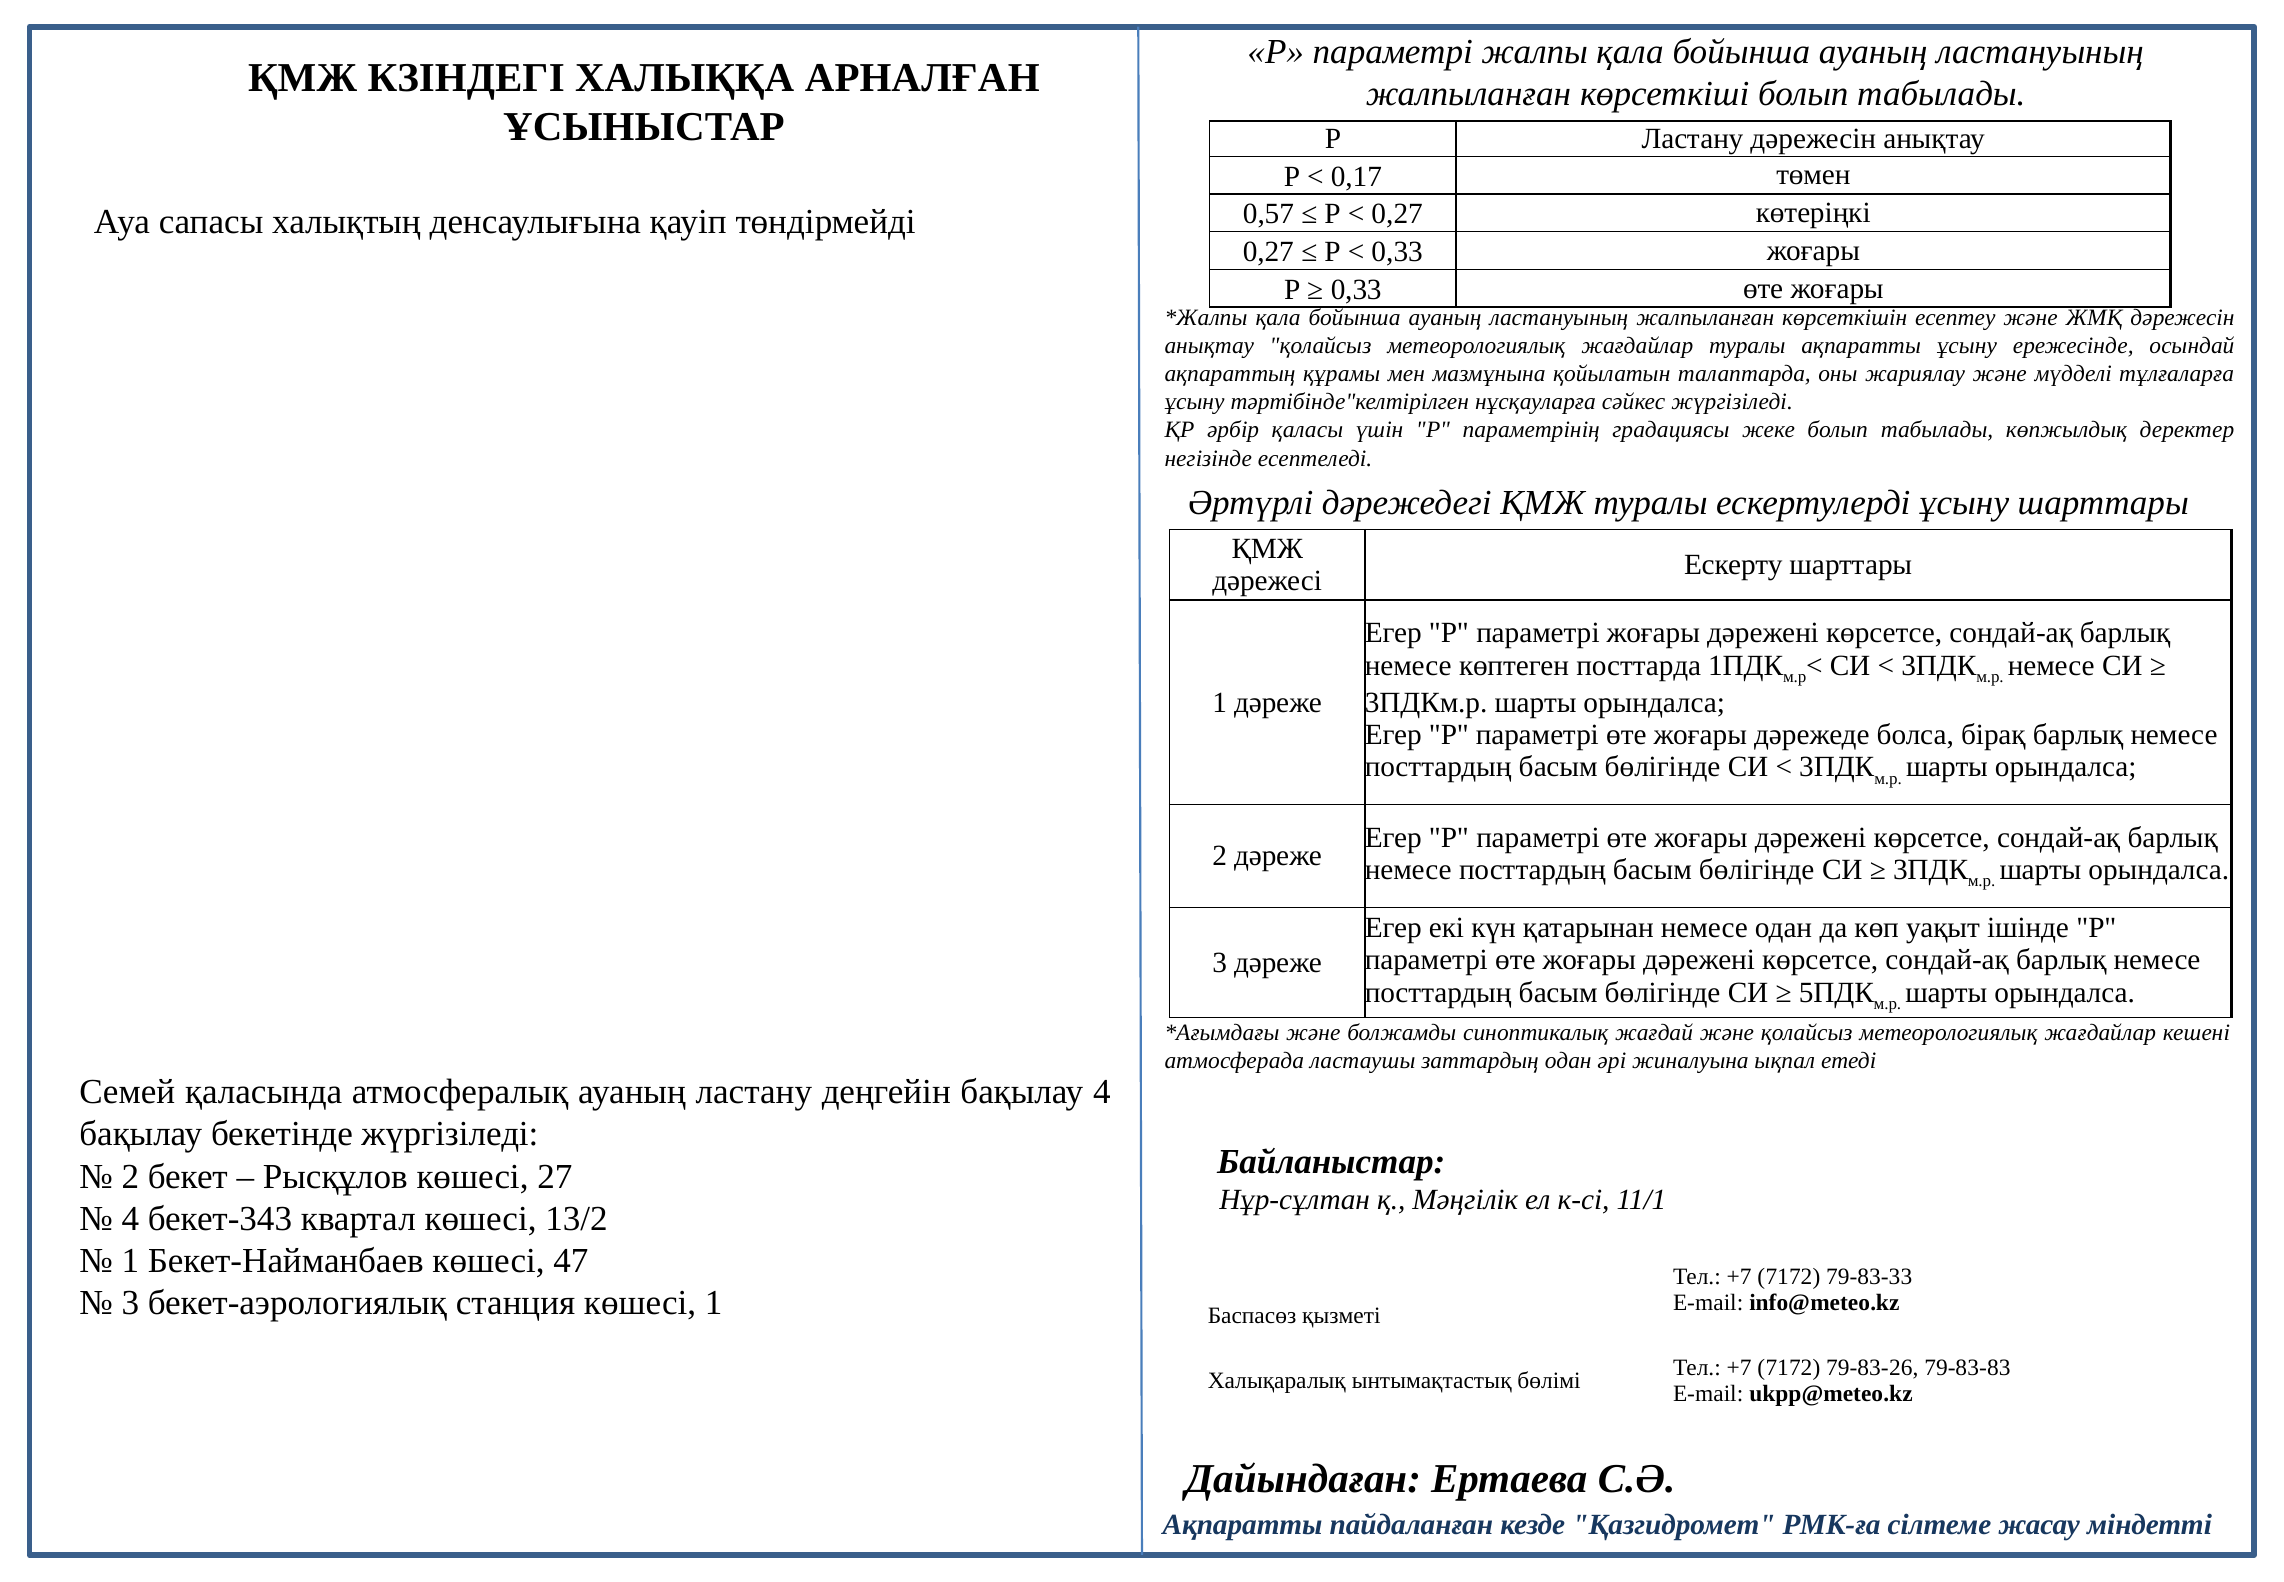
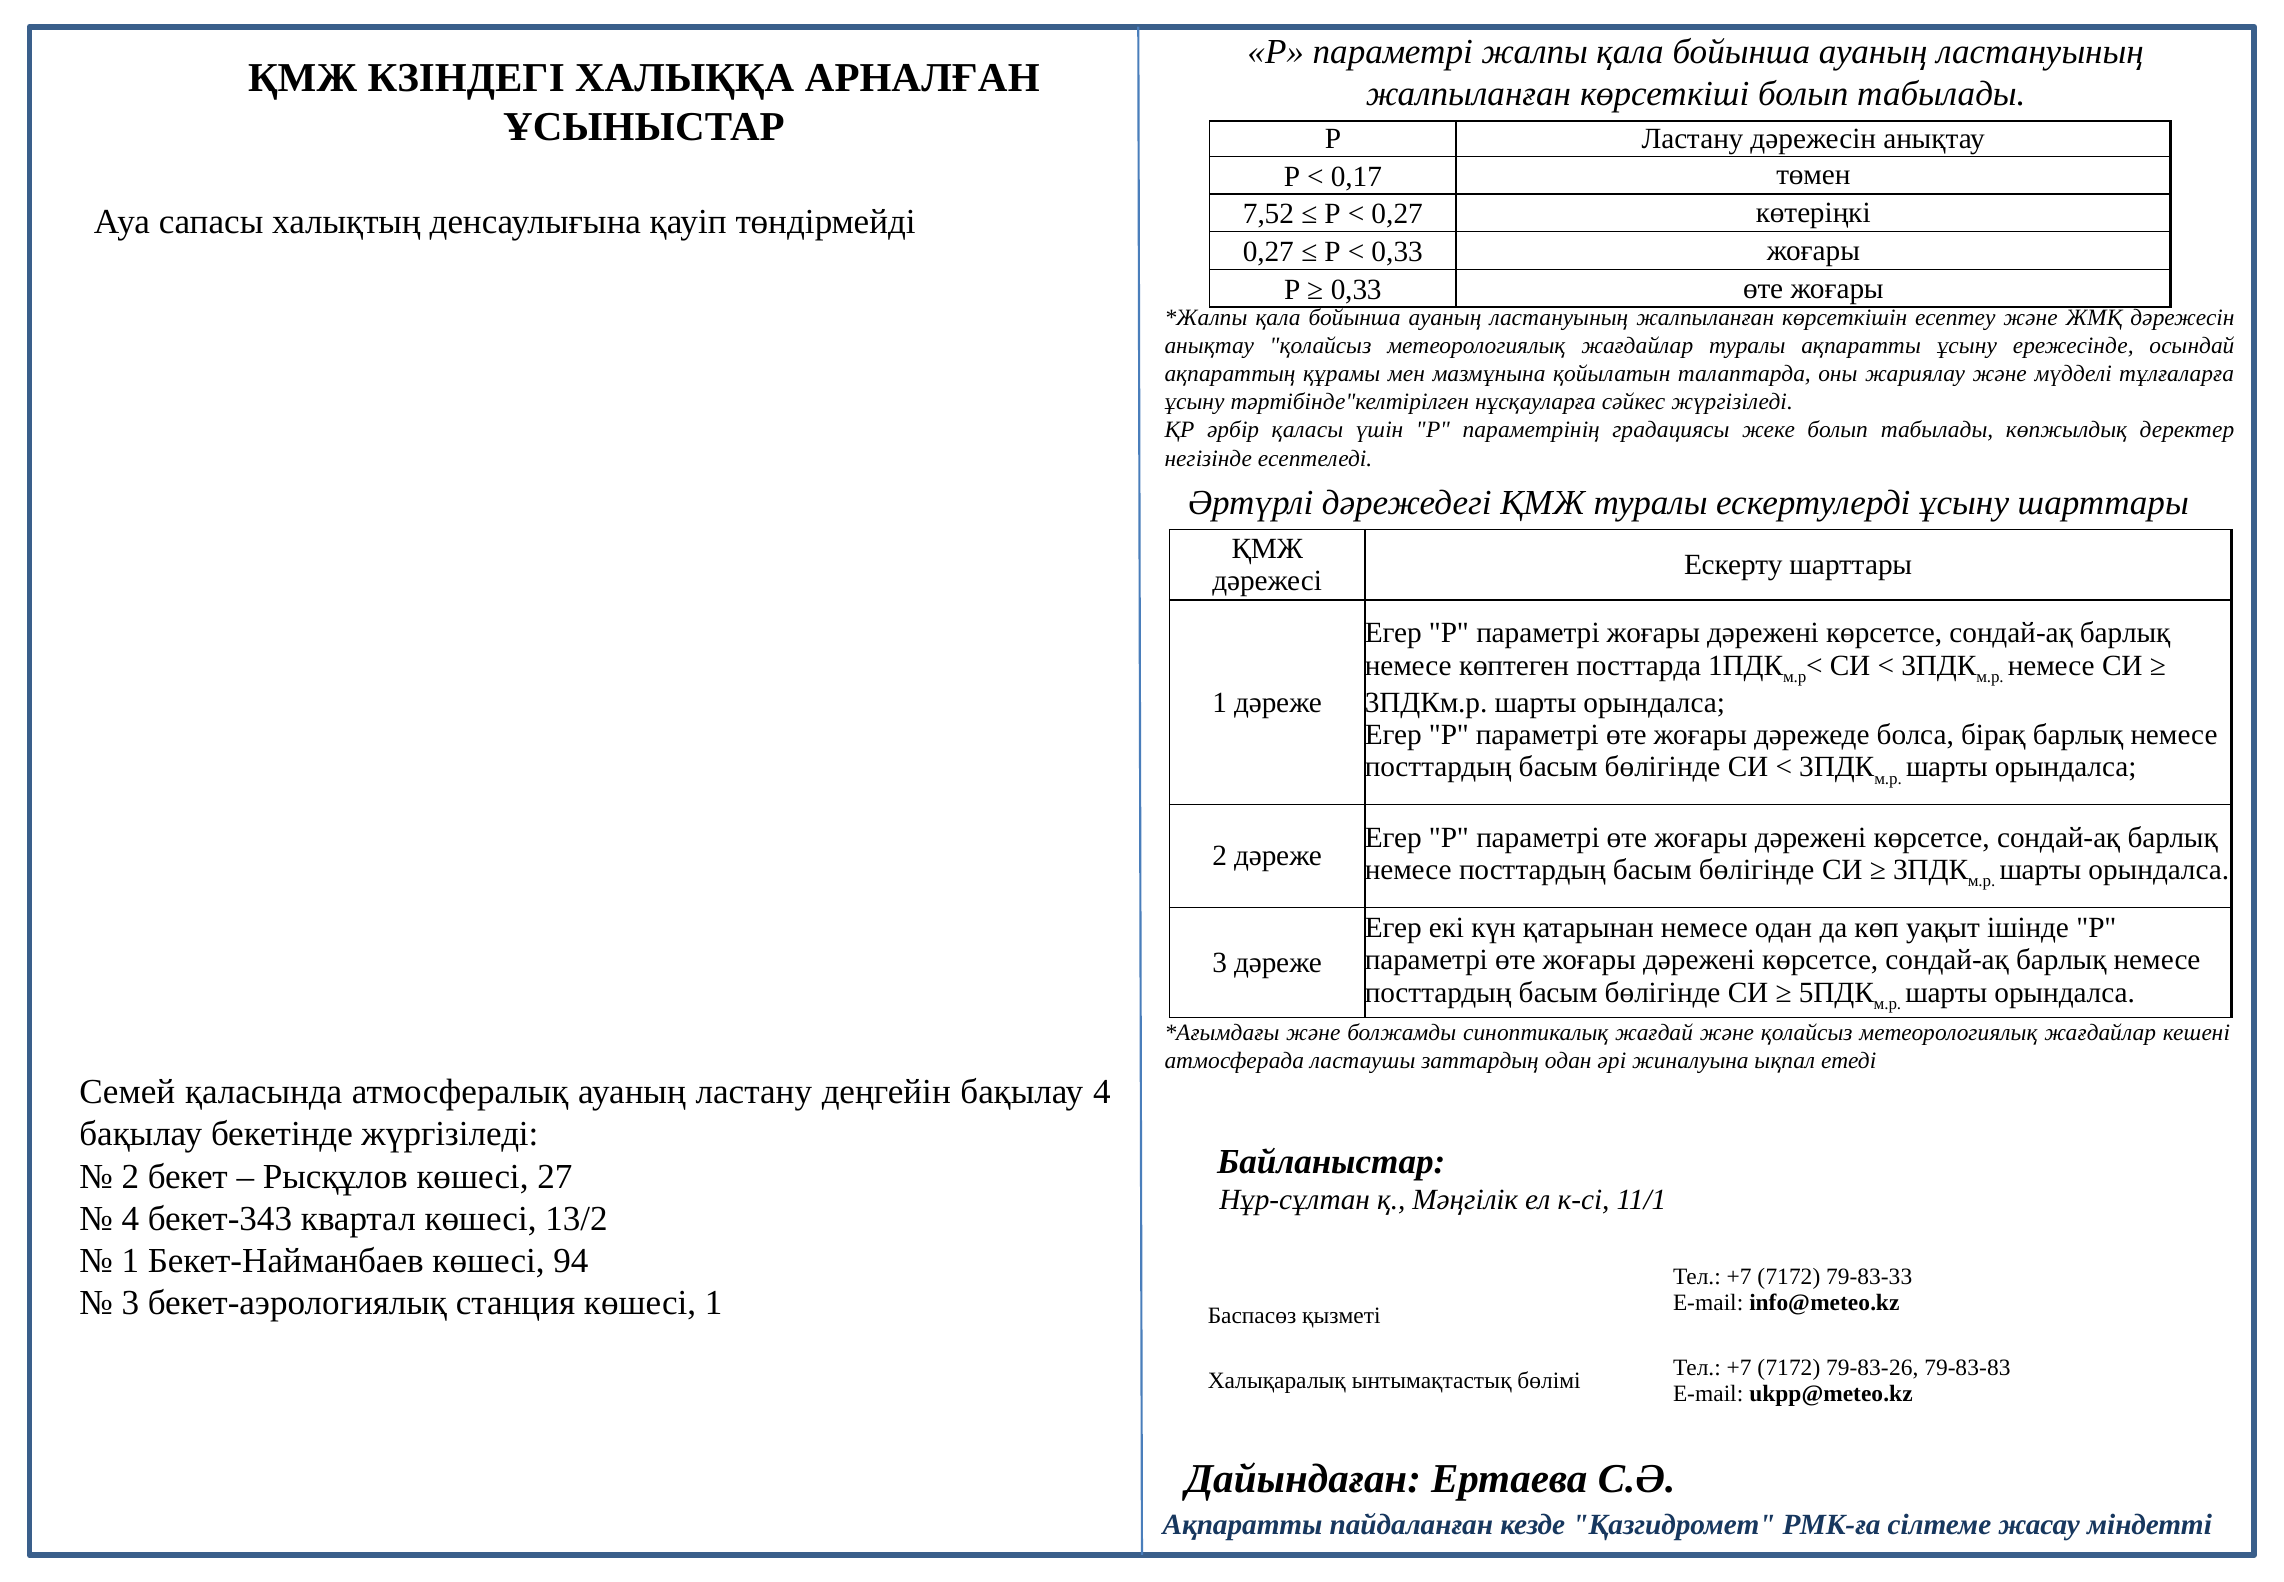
0,57: 0,57 -> 7,52
47: 47 -> 94
